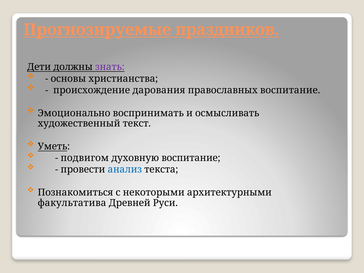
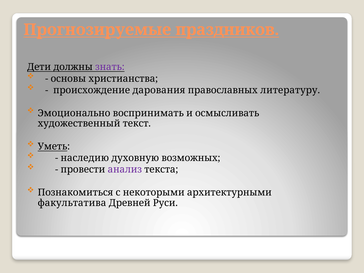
православных воспитание: воспитание -> литературу
подвигом: подвигом -> наследию
духовную воспитание: воспитание -> возможных
анализ colour: blue -> purple
